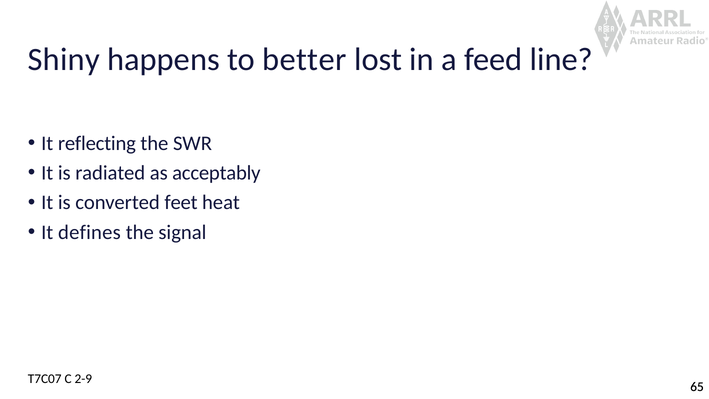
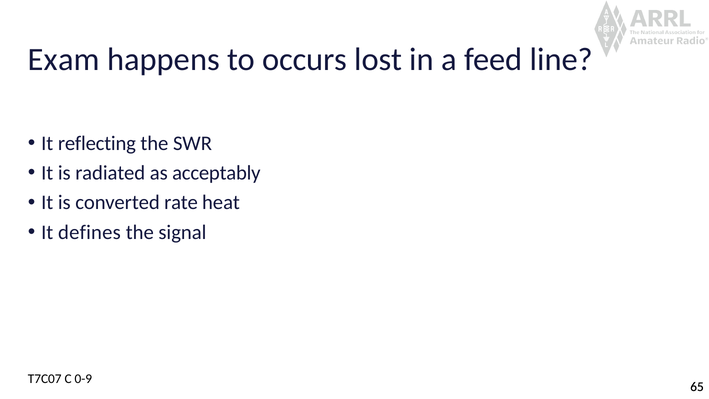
Shiny: Shiny -> Exam
better: better -> occurs
feet: feet -> rate
2-9: 2-9 -> 0-9
